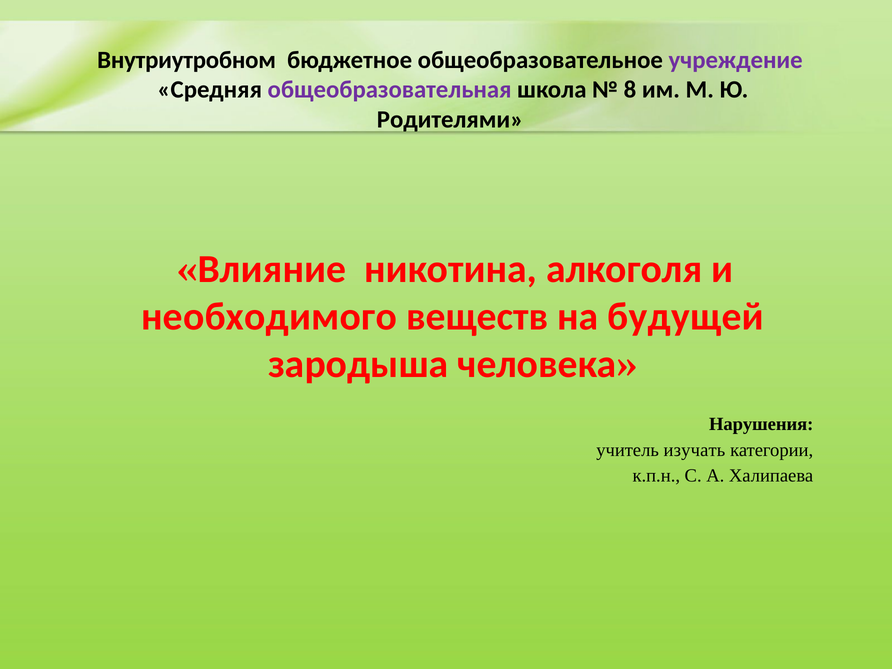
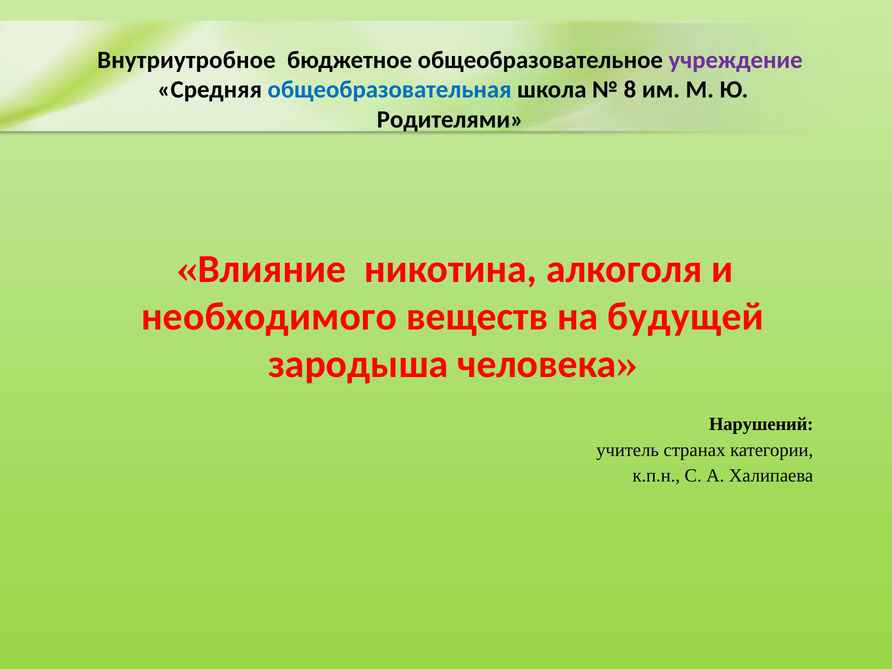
Внутриутробном: Внутриутробном -> Внутриутробное
общеобразовательная colour: purple -> blue
Нарушения: Нарушения -> Нарушений
изучать: изучать -> странах
